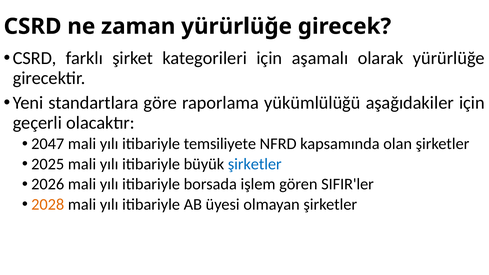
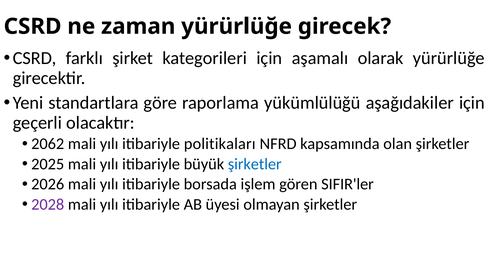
2047: 2047 -> 2062
temsiliyete: temsiliyete -> politikaları
2028 colour: orange -> purple
